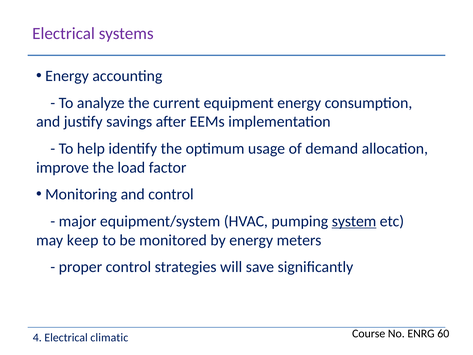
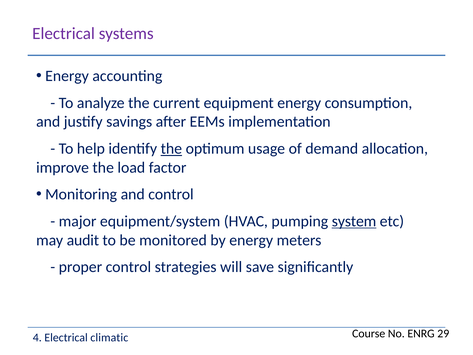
the at (171, 149) underline: none -> present
keep: keep -> audit
60: 60 -> 29
